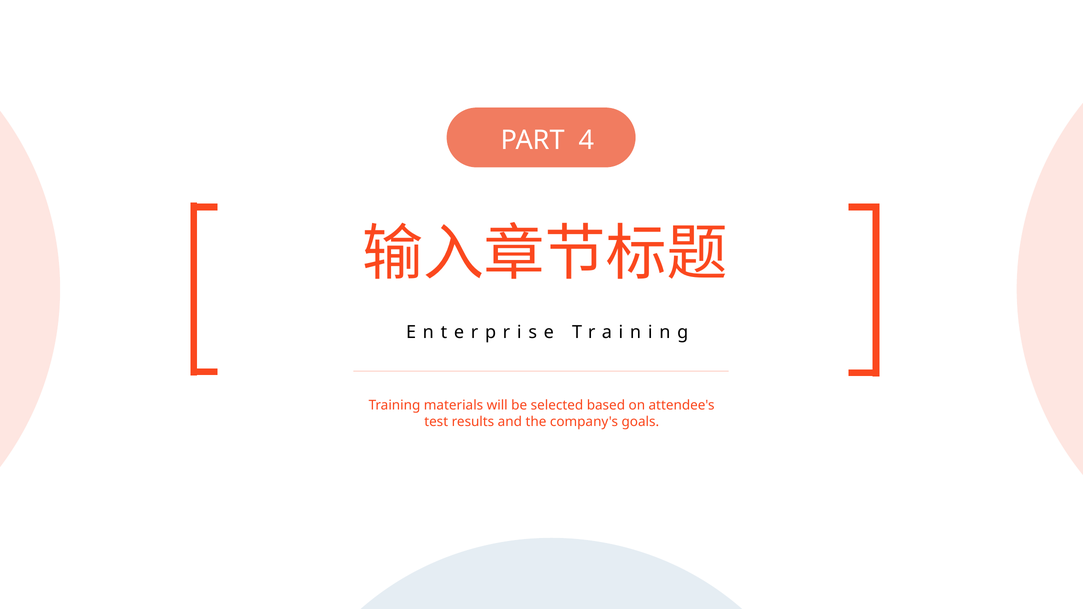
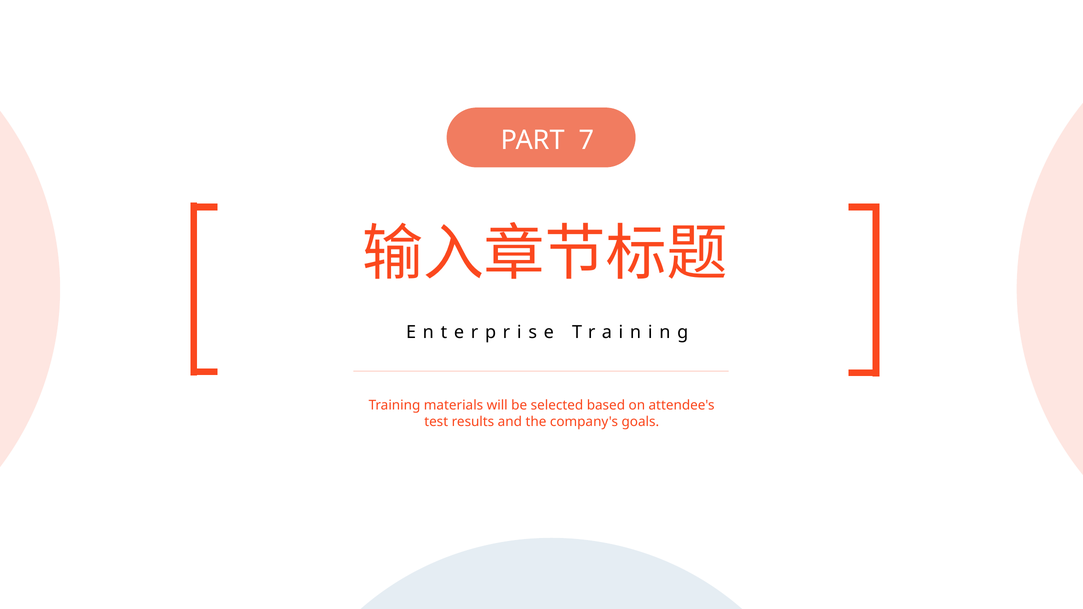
4: 4 -> 7
